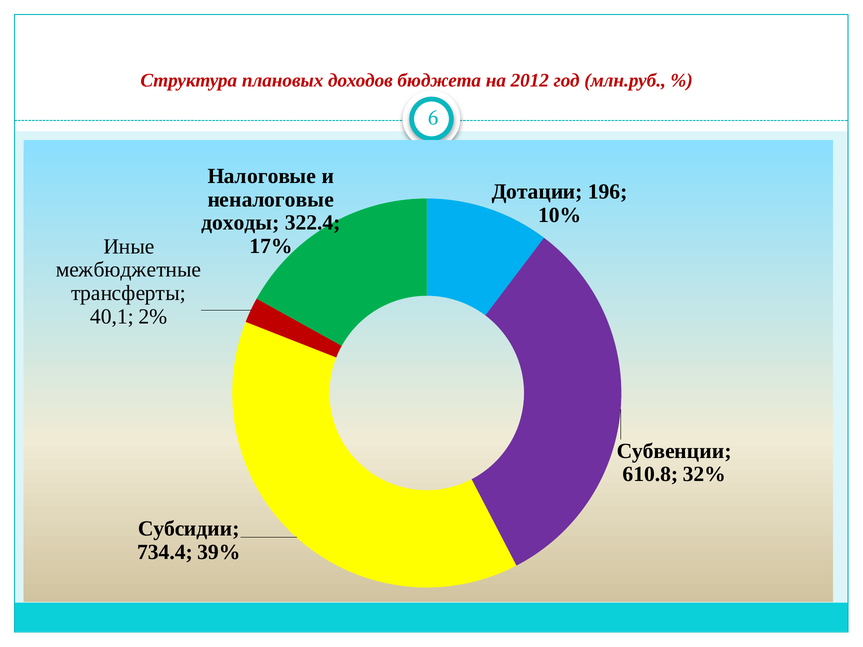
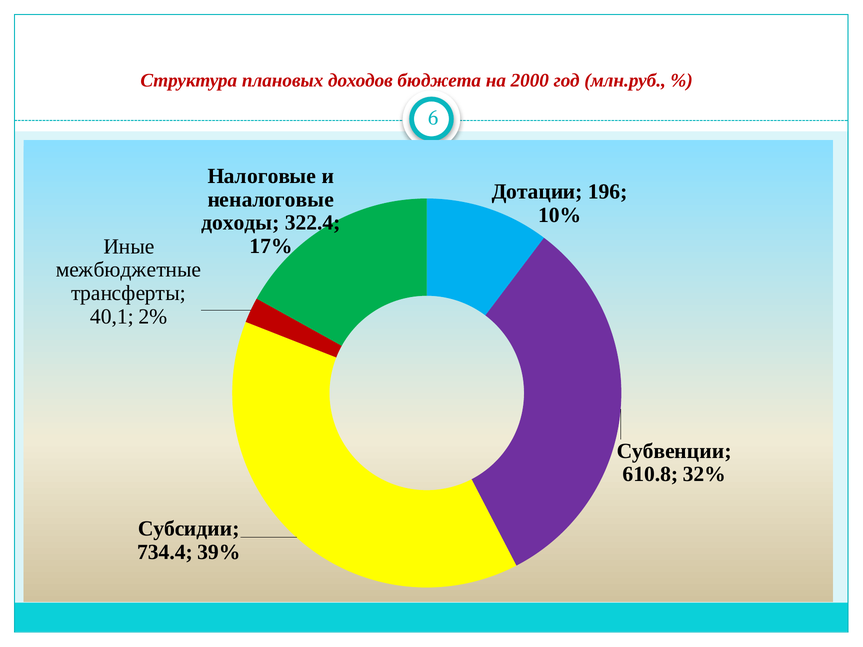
2012: 2012 -> 2000
